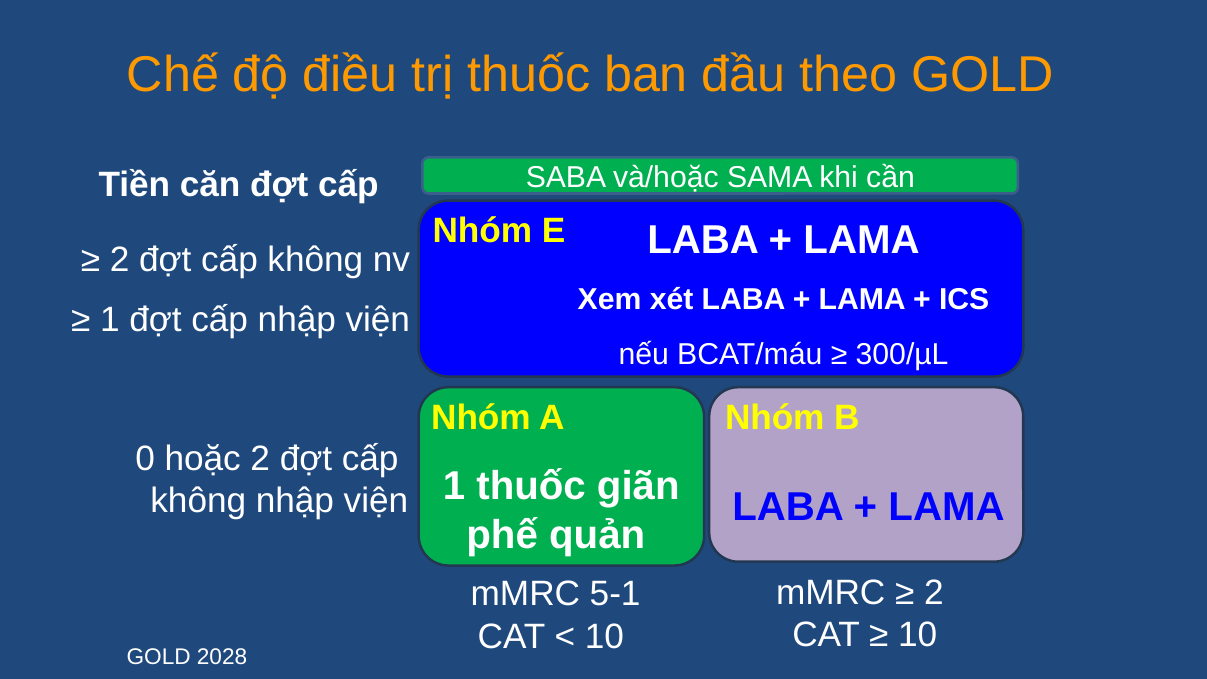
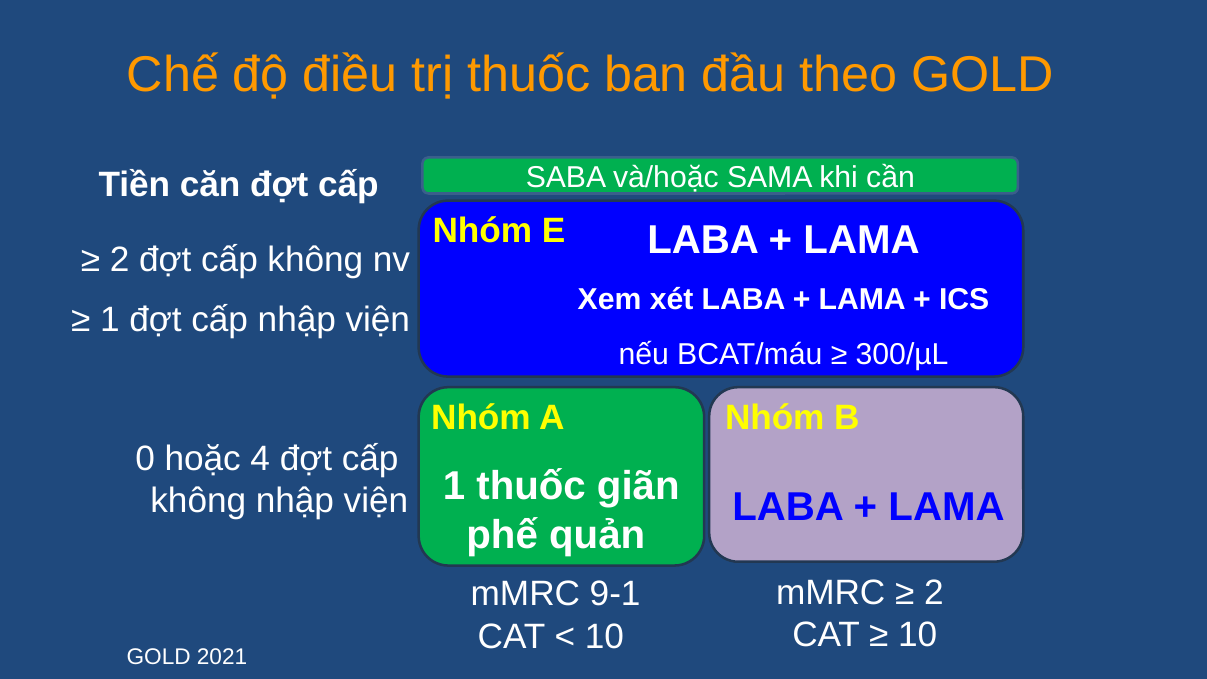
hoặc 2: 2 -> 4
5-1: 5-1 -> 9-1
2028: 2028 -> 2021
